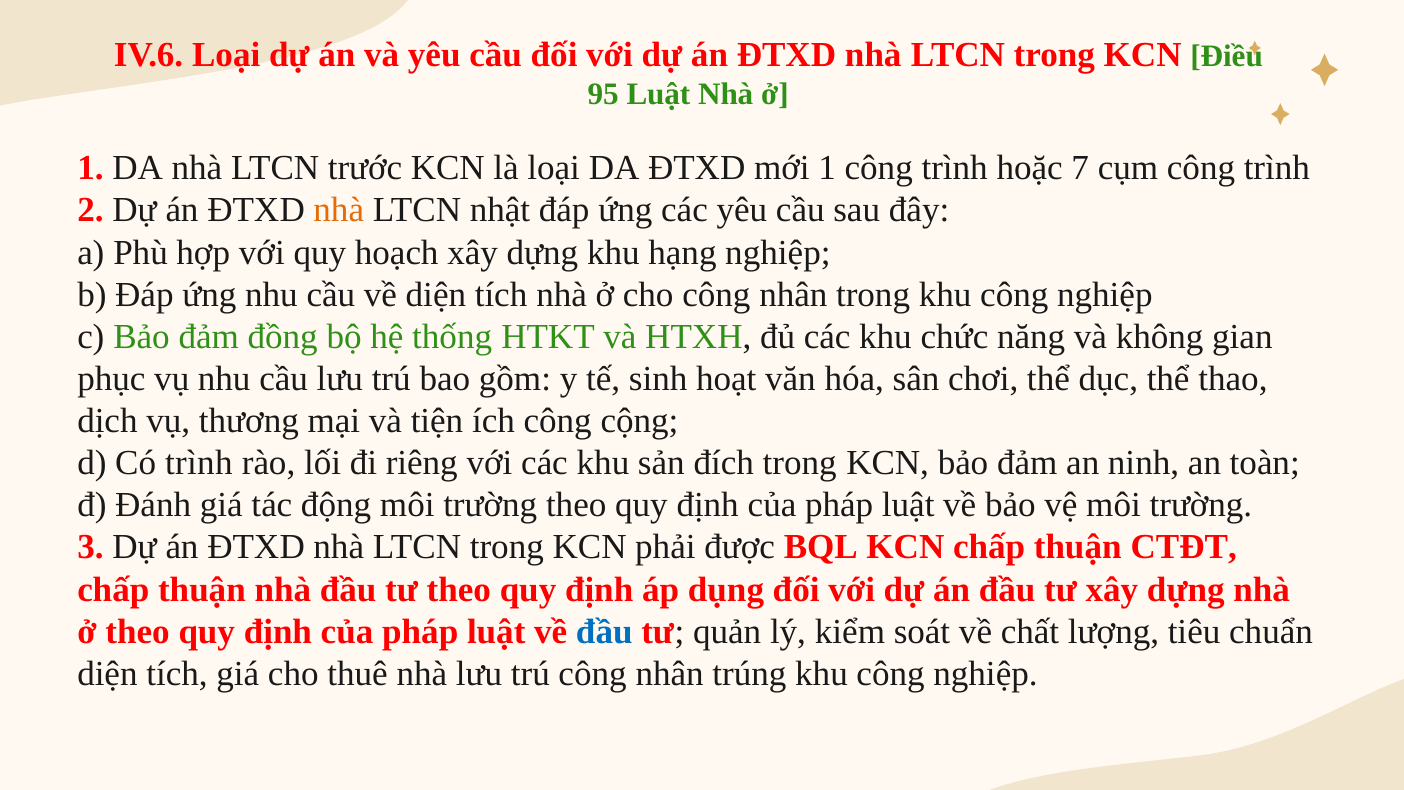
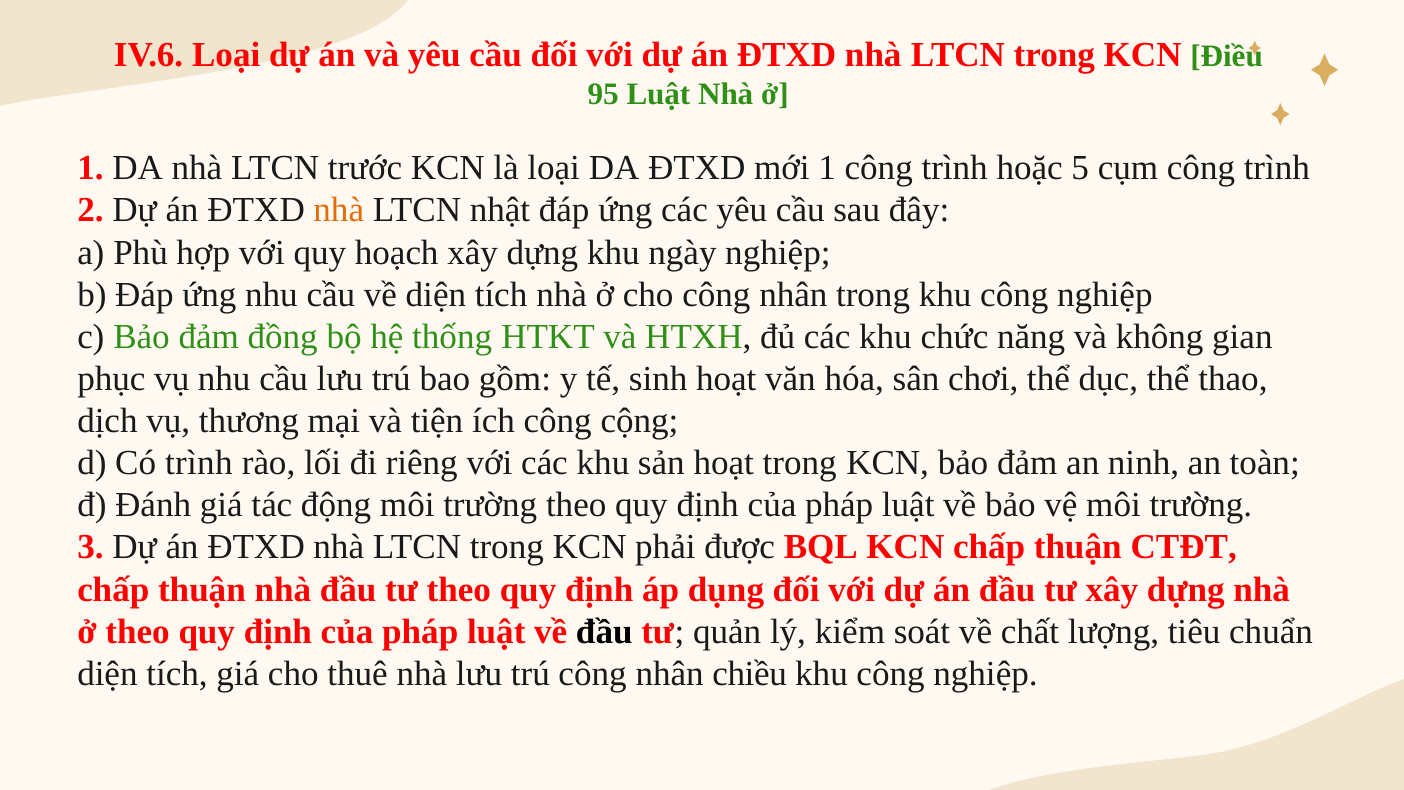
7: 7 -> 5
hạng: hạng -> ngày
sản đích: đích -> hoạt
đầu at (604, 631) colour: blue -> black
trúng: trúng -> chiều
